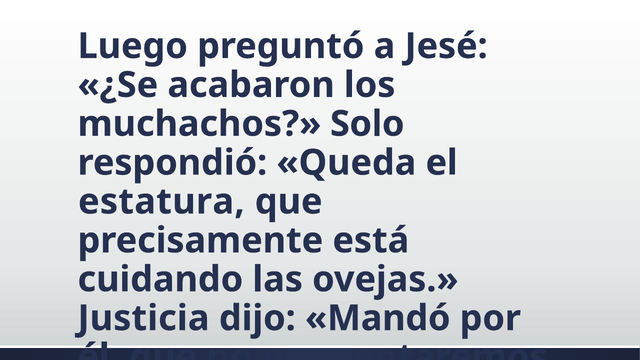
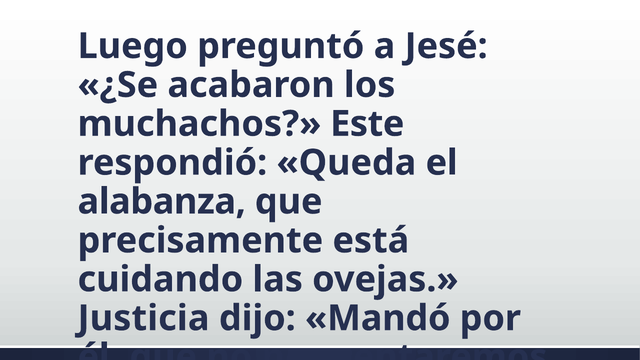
Solo: Solo -> Este
estatura: estatura -> alabanza
